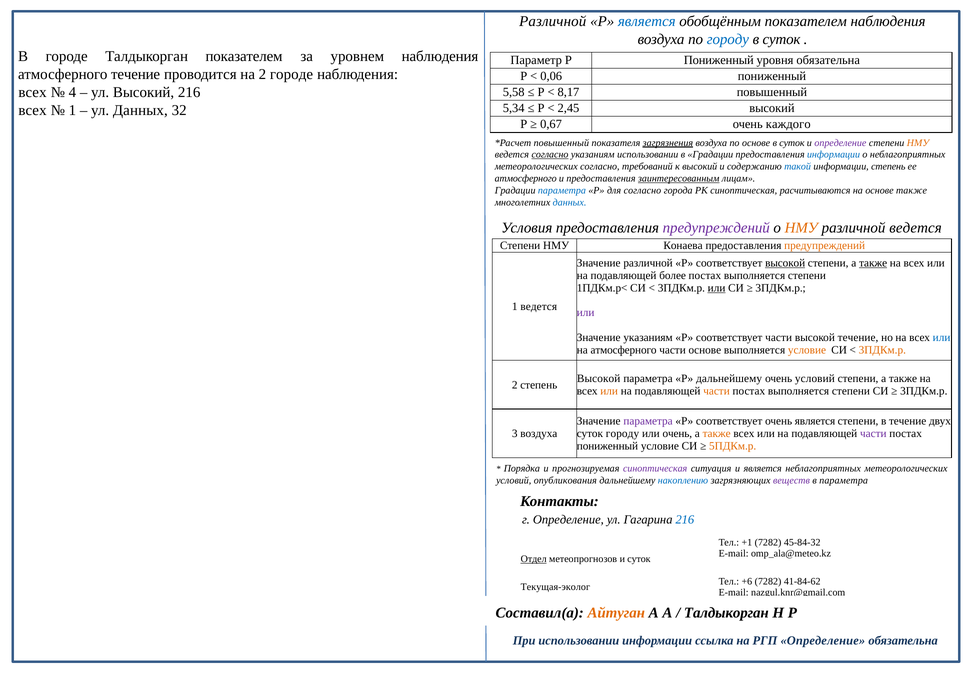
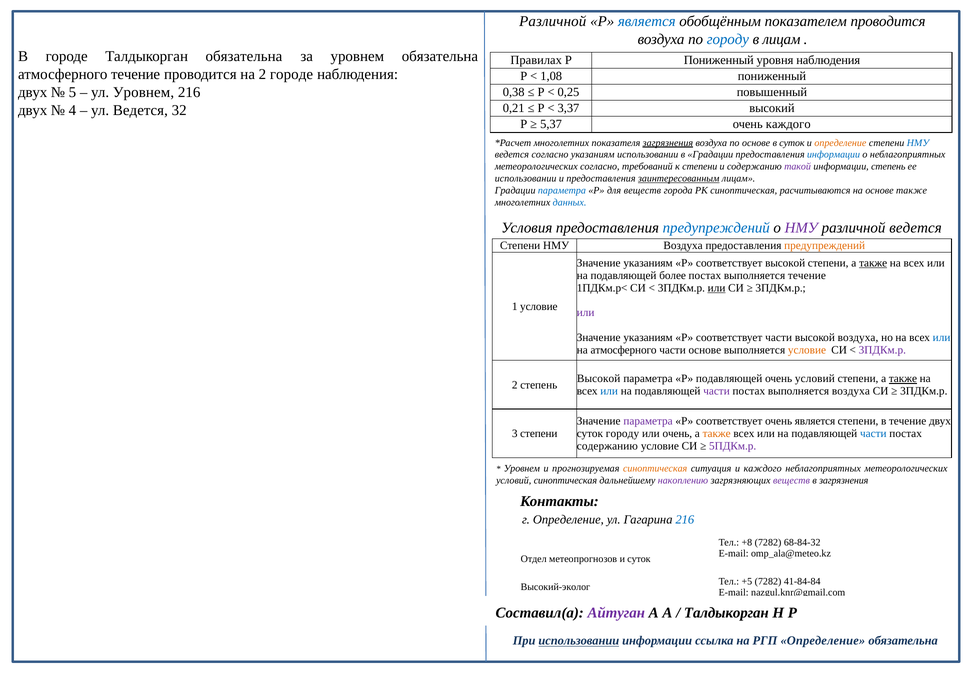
показателем наблюдения: наблюдения -> проводится
суток at (782, 39): суток -> лицам
Талдыкорган показателем: показателем -> обязательна
уровнем наблюдения: наблюдения -> обязательна
Параметр: Параметр -> Правилах
уровня обязательна: обязательна -> наблюдения
0,06: 0,06 -> 1,08
всех at (33, 92): всех -> двух
4: 4 -> 5
ул Высокий: Высокий -> Уровнем
5,58: 5,58 -> 0,38
8,17: 8,17 -> 0,25
5,34: 5,34 -> 0,21
2,45: 2,45 -> 3,37
всех at (33, 110): всех -> двух
1 at (72, 110): 1 -> 4
ул Данных: Данных -> Ведется
0,67: 0,67 -> 5,37
повышенный at (561, 143): повышенный -> многолетних
определение at (840, 143) colour: purple -> orange
НМУ at (918, 143) colour: orange -> blue
согласно at (550, 155) underline: present -> none
к высокий: высокий -> степени
такой colour: blue -> purple
атмосферного at (526, 179): атмосферного -> использовании
для согласно: согласно -> веществ
предупреждений at (716, 228) colour: purple -> blue
НМУ at (801, 228) colour: orange -> purple
НМУ Конаева: Конаева -> Воздуха
различной at (648, 263): различной -> указаниям
высокой at (785, 263) underline: present -> none
степени at (807, 275): степени -> течение
1 ведется: ведется -> условие
высокой течение: течение -> воздуха
3ПДКм.р at (882, 350) colour: orange -> purple
Р дальнейшему: дальнейшему -> подавляющей
также at (903, 379) underline: none -> present
или at (609, 391) colour: orange -> blue
части at (717, 391) colour: orange -> purple
степени at (851, 391): степени -> воздуха
3 воздуха: воздуха -> степени
части at (873, 433) colour: purple -> blue
пониженный at (607, 446): пониженный -> содержанию
5ПДКм.р colour: orange -> purple
Порядка at (522, 468): Порядка -> Уровнем
синоптическая at (655, 468) colour: purple -> orange
и является: является -> каждого
условий опубликования: опубликования -> синоптическая
накоплению colour: blue -> purple
в параметра: параметра -> загрязнения
+1: +1 -> +8
45-84-32: 45-84-32 -> 68-84-32
Отдел underline: present -> none
+6: +6 -> +5
41-84-62: 41-84-62 -> 41-84-84
Текущая-эколог: Текущая-эколог -> Высокий-эколог
Айтуган colour: orange -> purple
использовании at (579, 641) underline: none -> present
